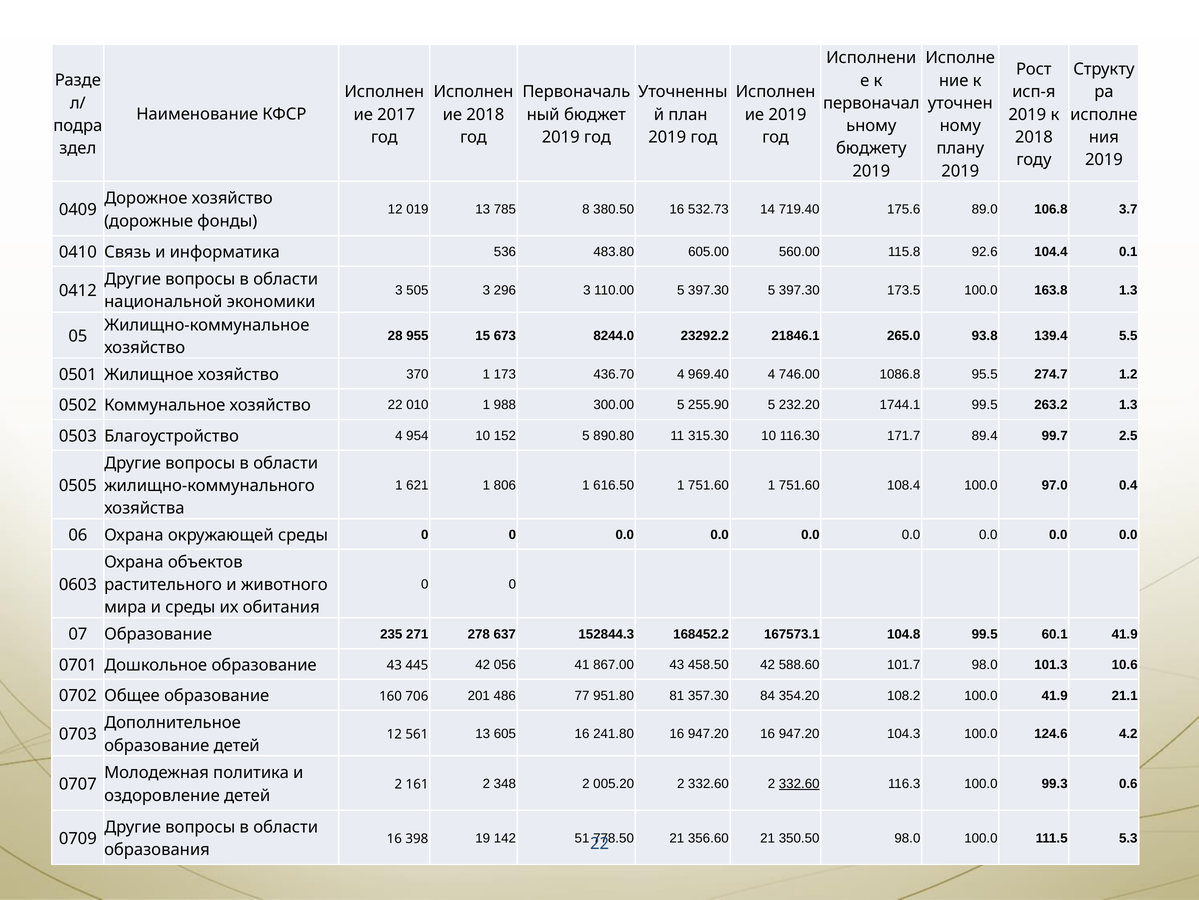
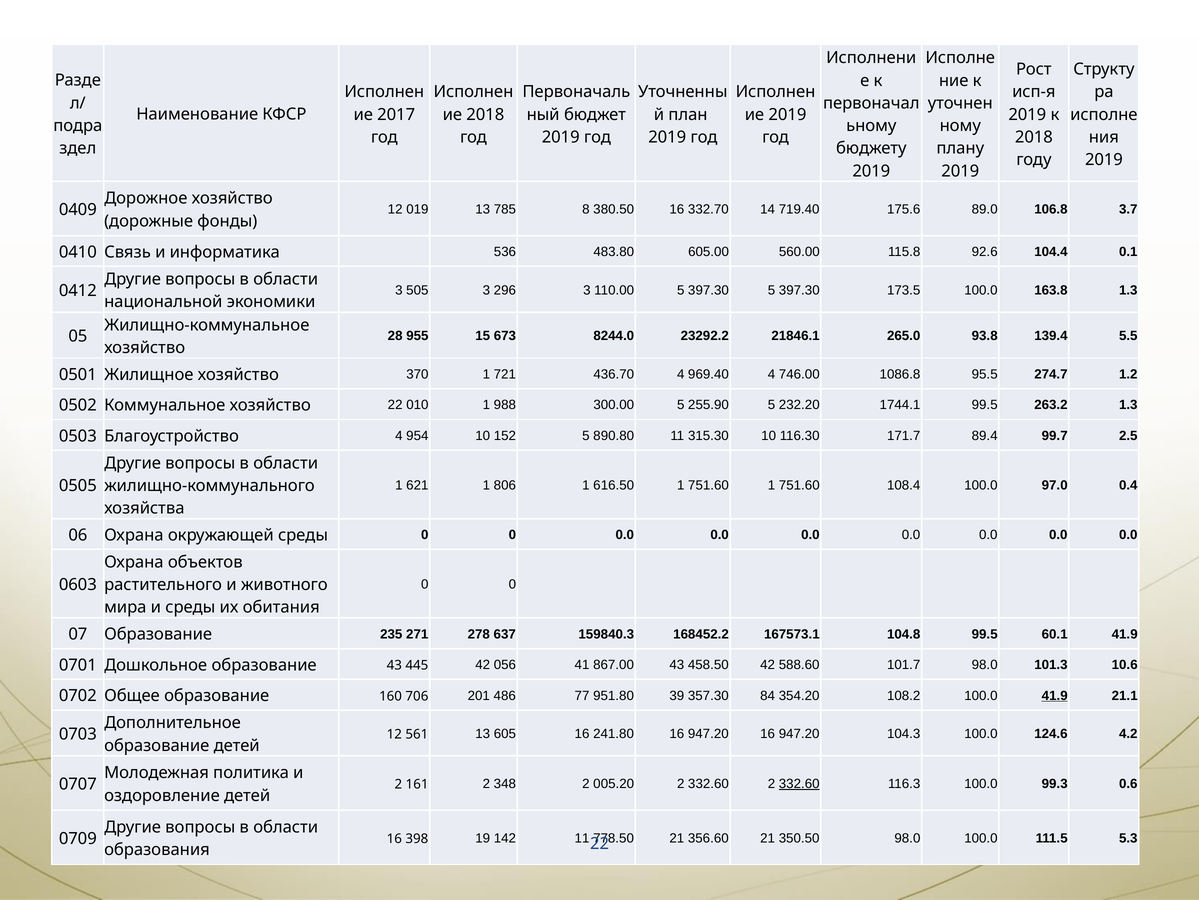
532.73: 532.73 -> 332.70
173: 173 -> 721
152844.3: 152844.3 -> 159840.3
81: 81 -> 39
41.9 at (1055, 695) underline: none -> present
142 51: 51 -> 11
